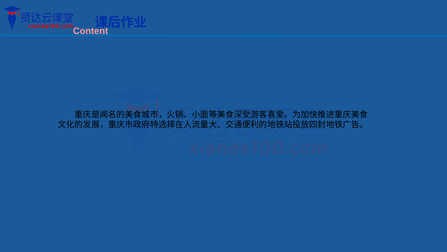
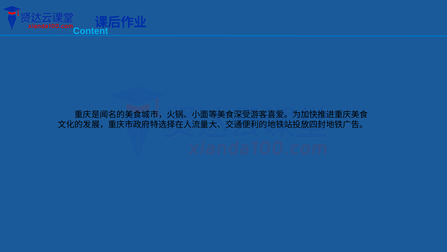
Content colour: pink -> light blue
